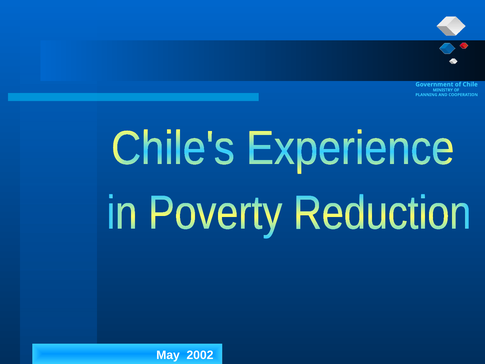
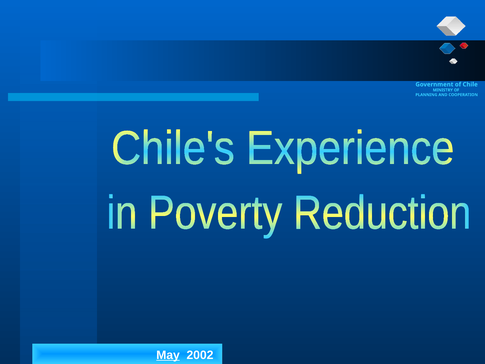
May underline: none -> present
